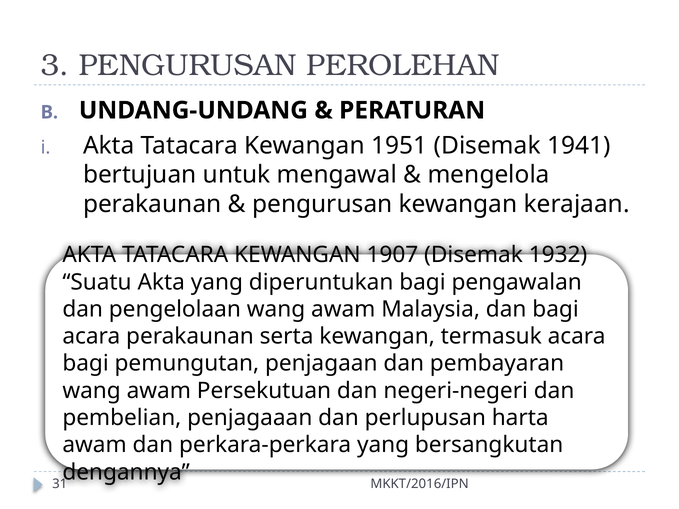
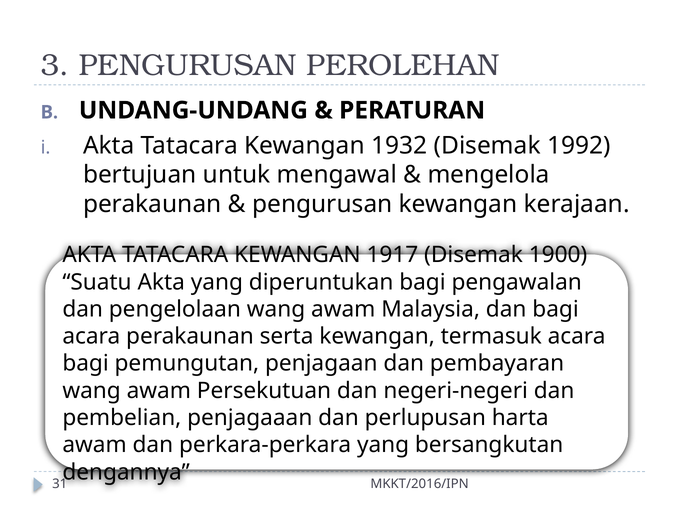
1951: 1951 -> 1932
1941: 1941 -> 1992
1907: 1907 -> 1917
1932: 1932 -> 1900
